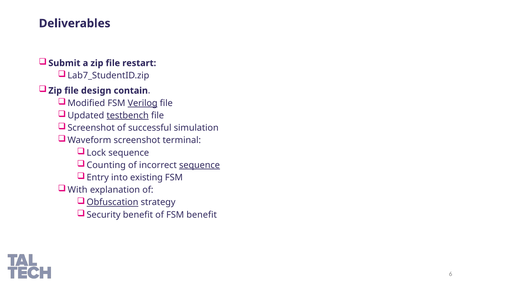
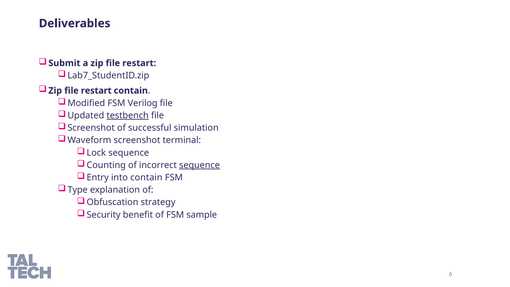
design at (96, 91): design -> restart
Verilog underline: present -> none
into existing: existing -> contain
With: With -> Type
Obfuscation underline: present -> none
FSM benefit: benefit -> sample
